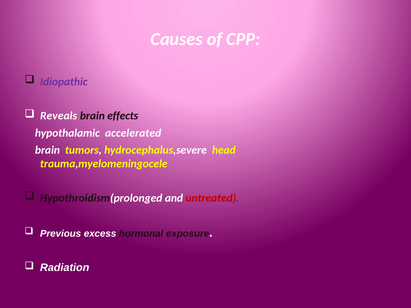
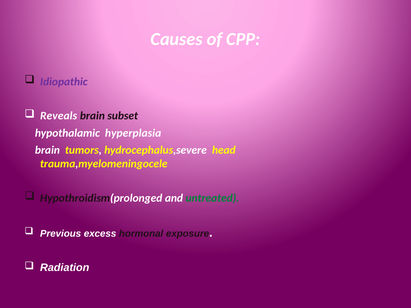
effects: effects -> subset
accelerated: accelerated -> hyperplasia
untreated colour: red -> green
